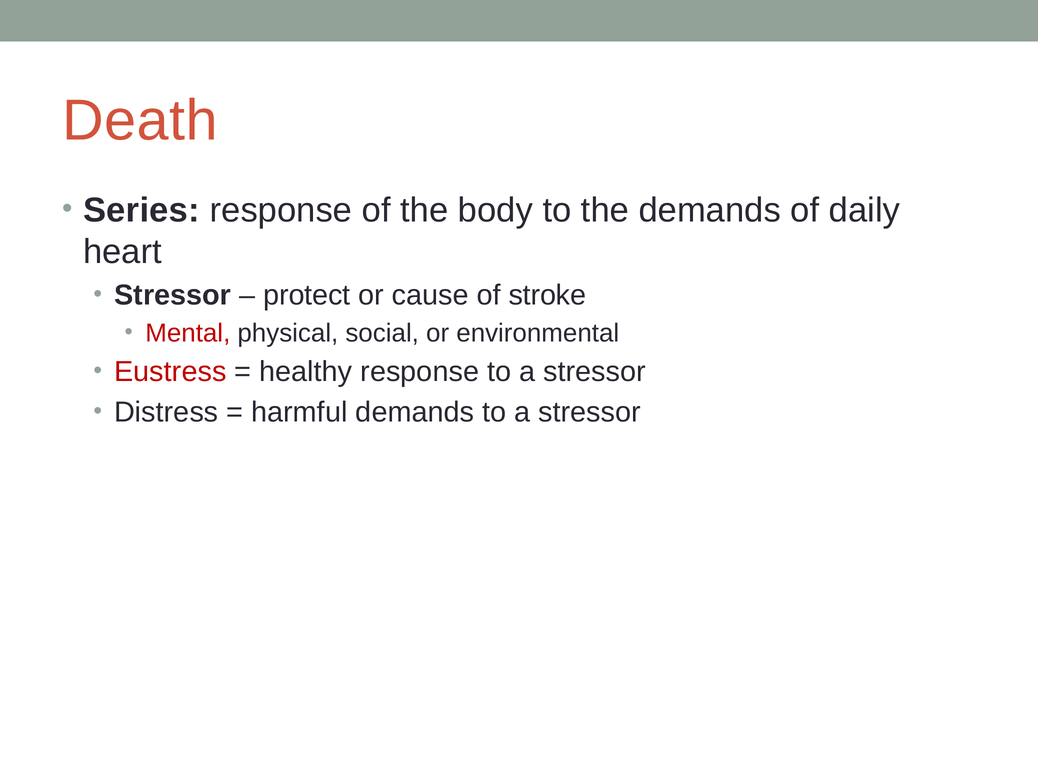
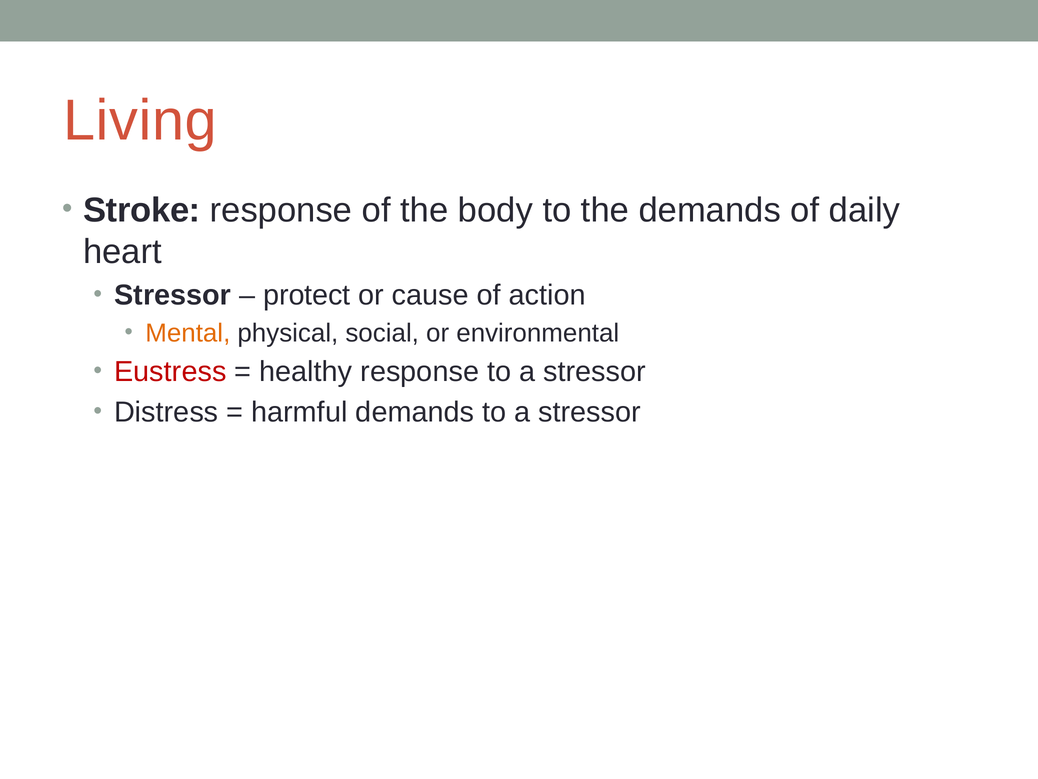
Death: Death -> Living
Series: Series -> Stroke
stroke: stroke -> action
Mental colour: red -> orange
